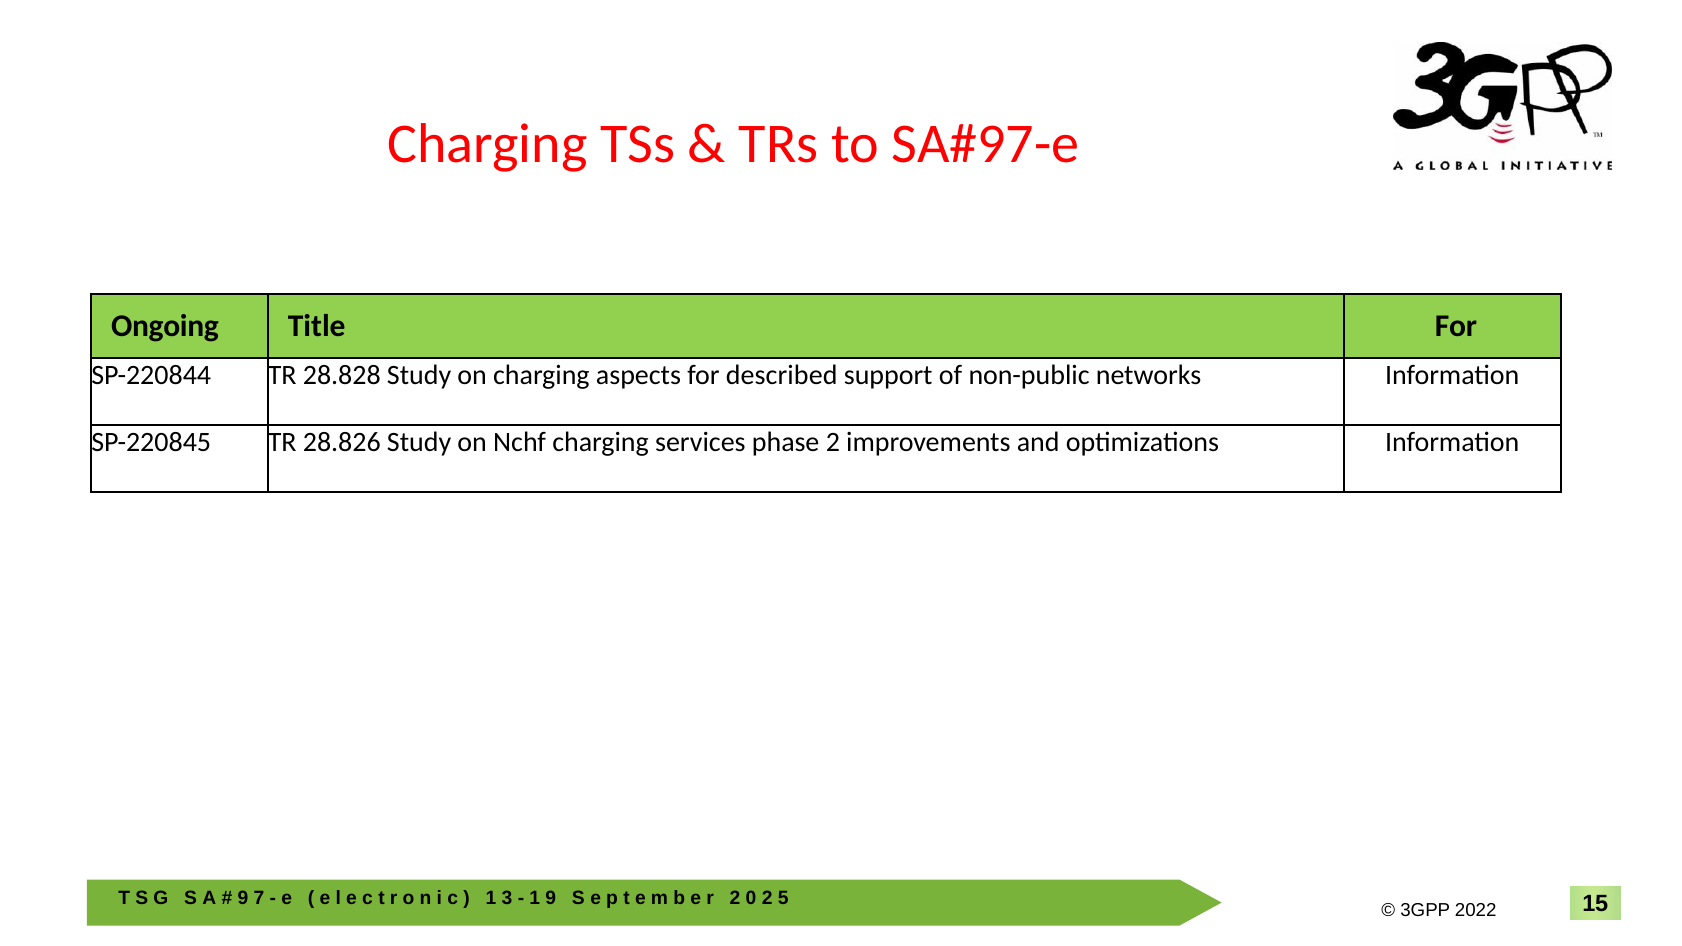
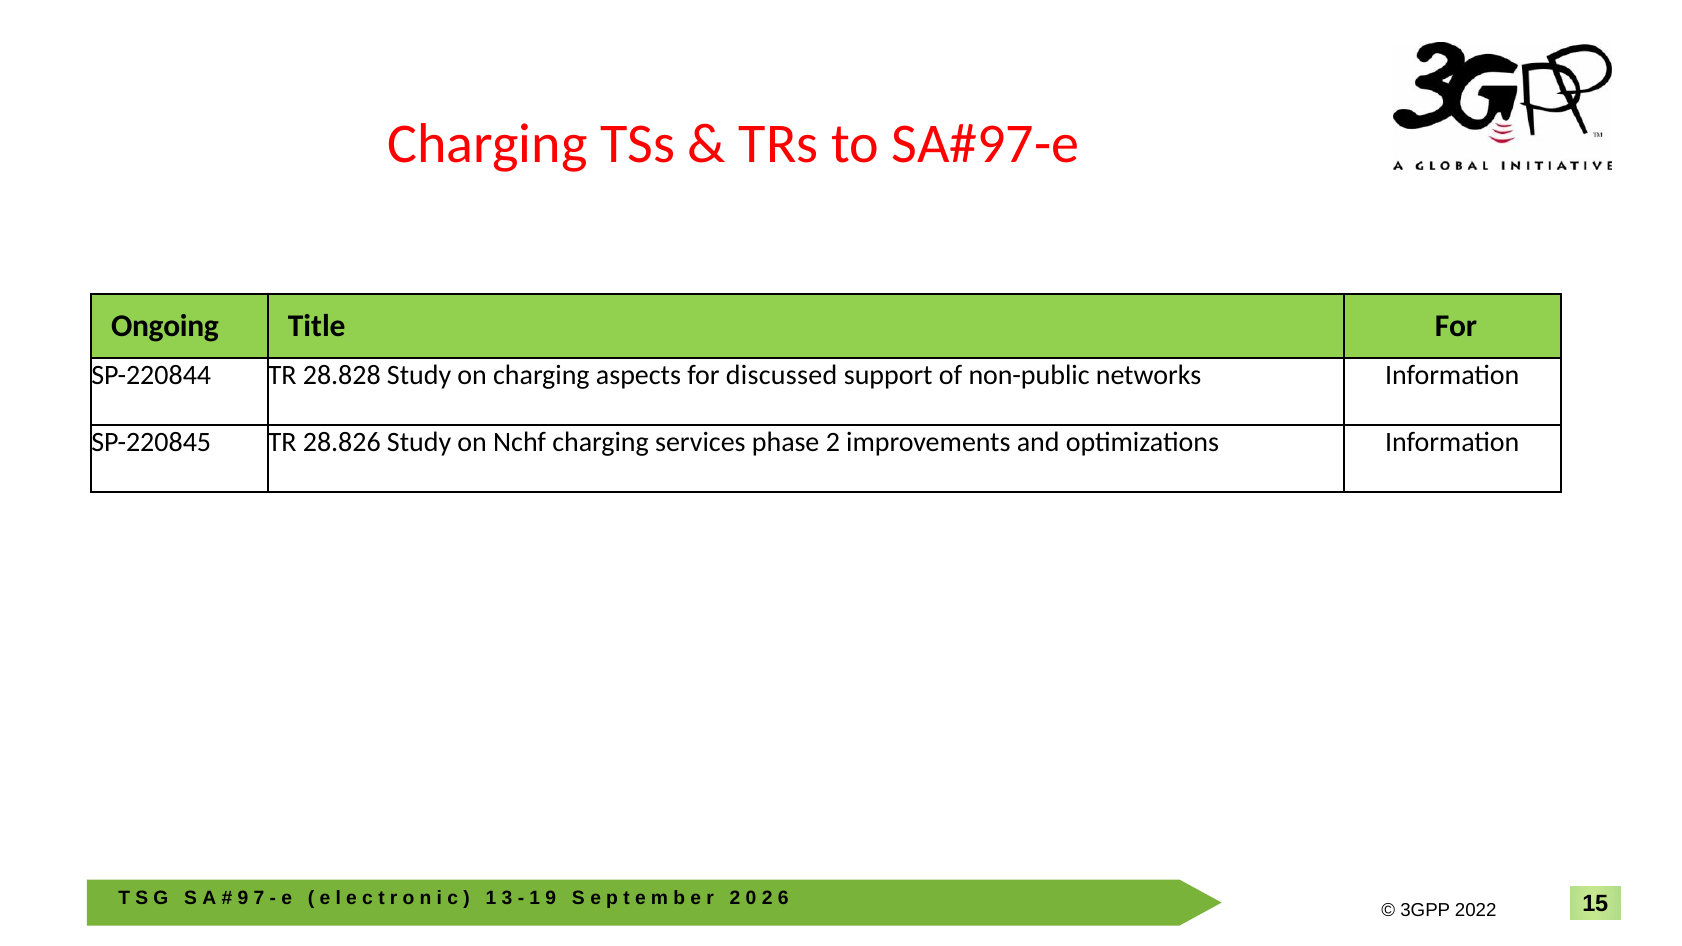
described: described -> discussed
5: 5 -> 6
